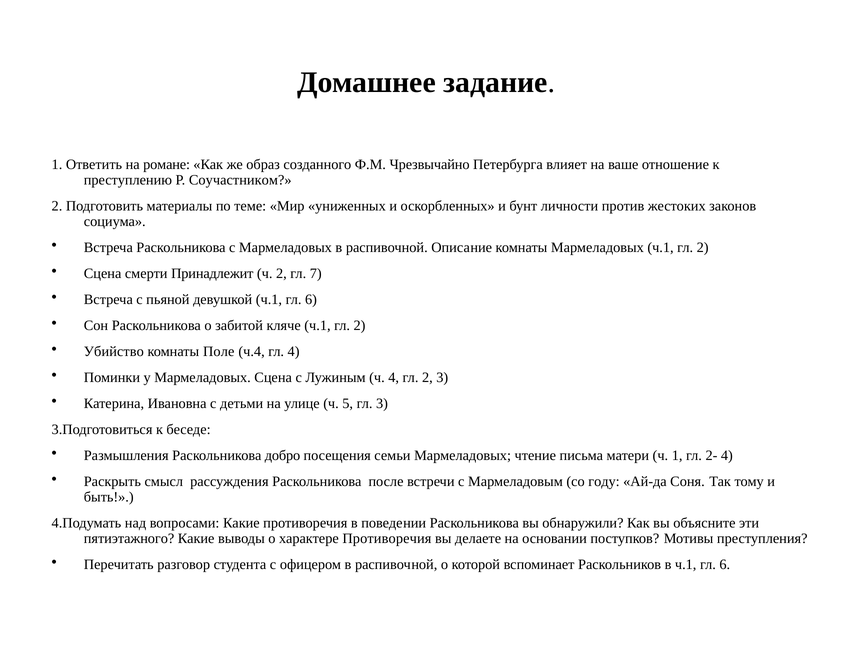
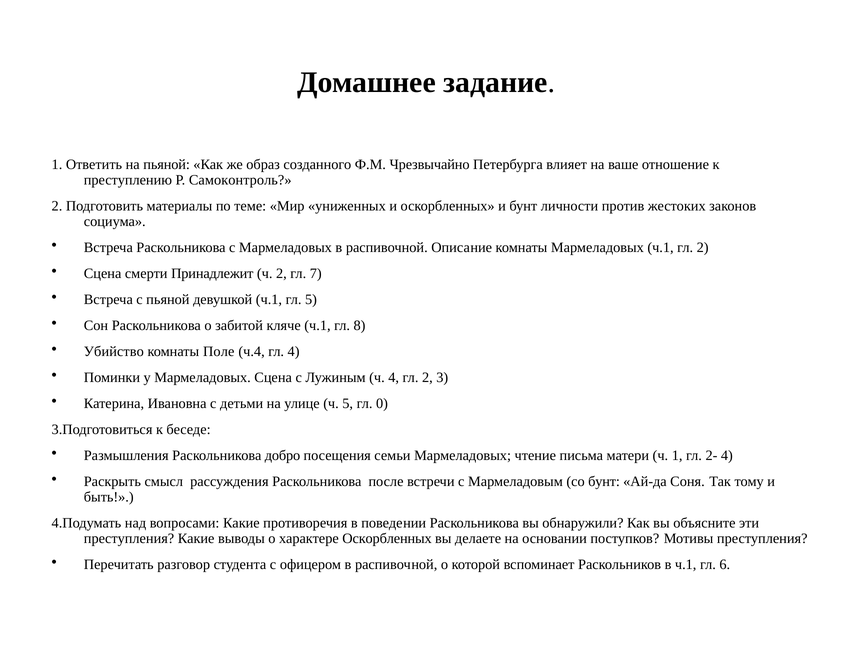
на романе: романе -> пьяной
Соучастником: Соучастником -> Самоконтроль
девушкой ч.1 гл 6: 6 -> 5
кляче ч.1 гл 2: 2 -> 8
гл 3: 3 -> 0
со году: году -> бунт
пятиэтажного: пятиэтажного -> преступления
характере Противоречия: Противоречия -> Оскорбленных
